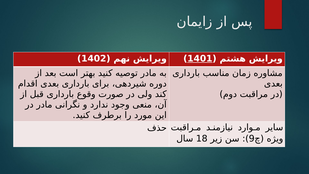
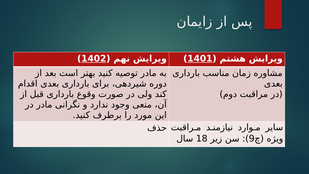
1402 underline: none -> present
